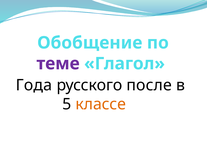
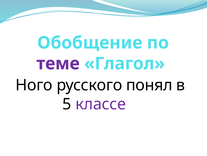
Года: Года -> Ного
после: после -> понял
классе colour: orange -> purple
